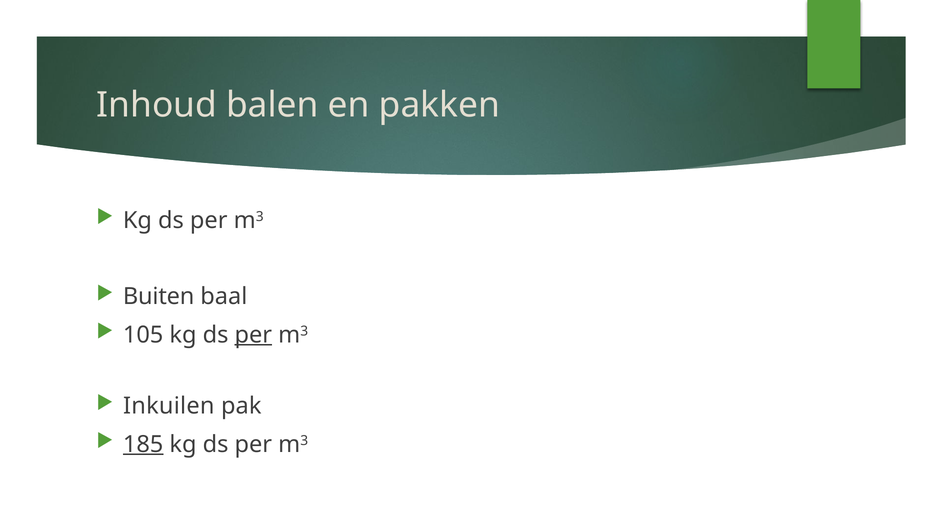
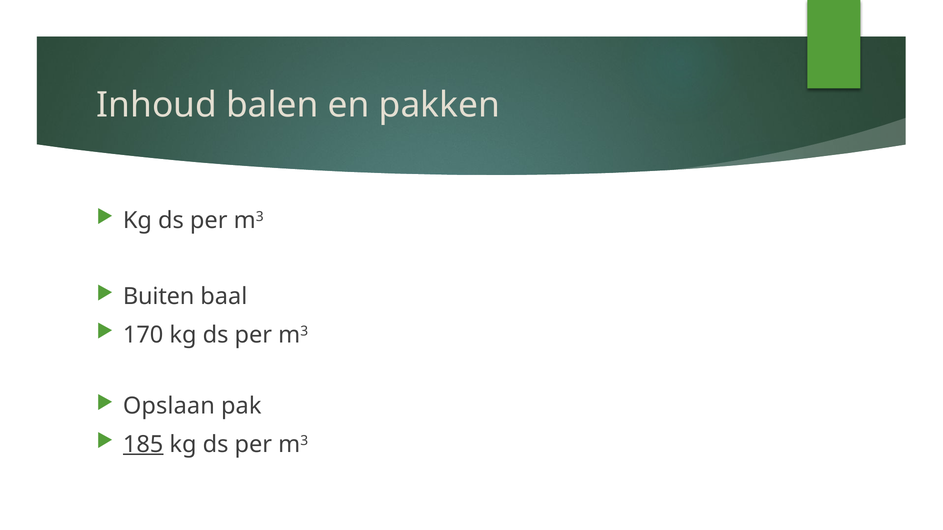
105: 105 -> 170
per at (253, 335) underline: present -> none
Inkuilen: Inkuilen -> Opslaan
